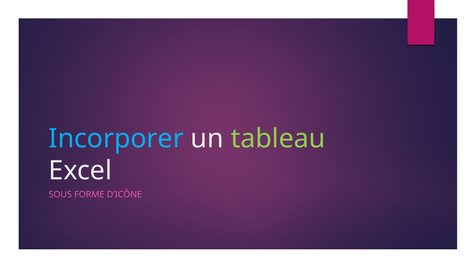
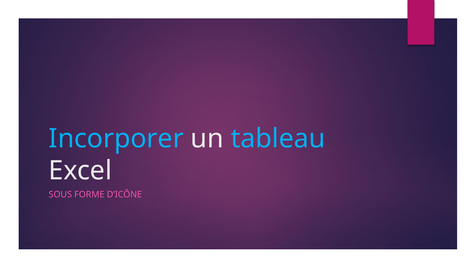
tableau colour: light green -> light blue
